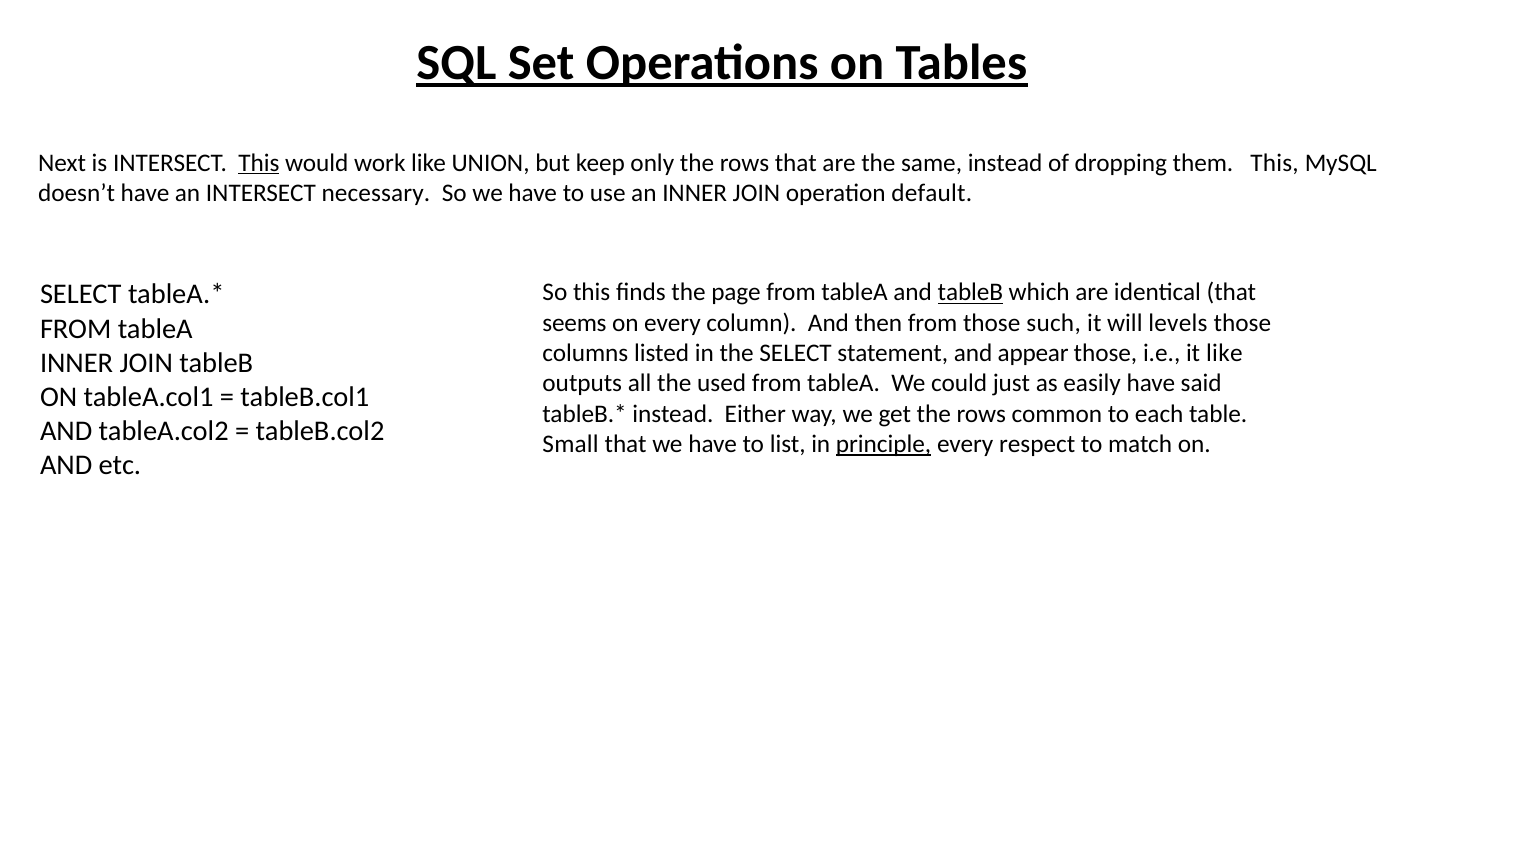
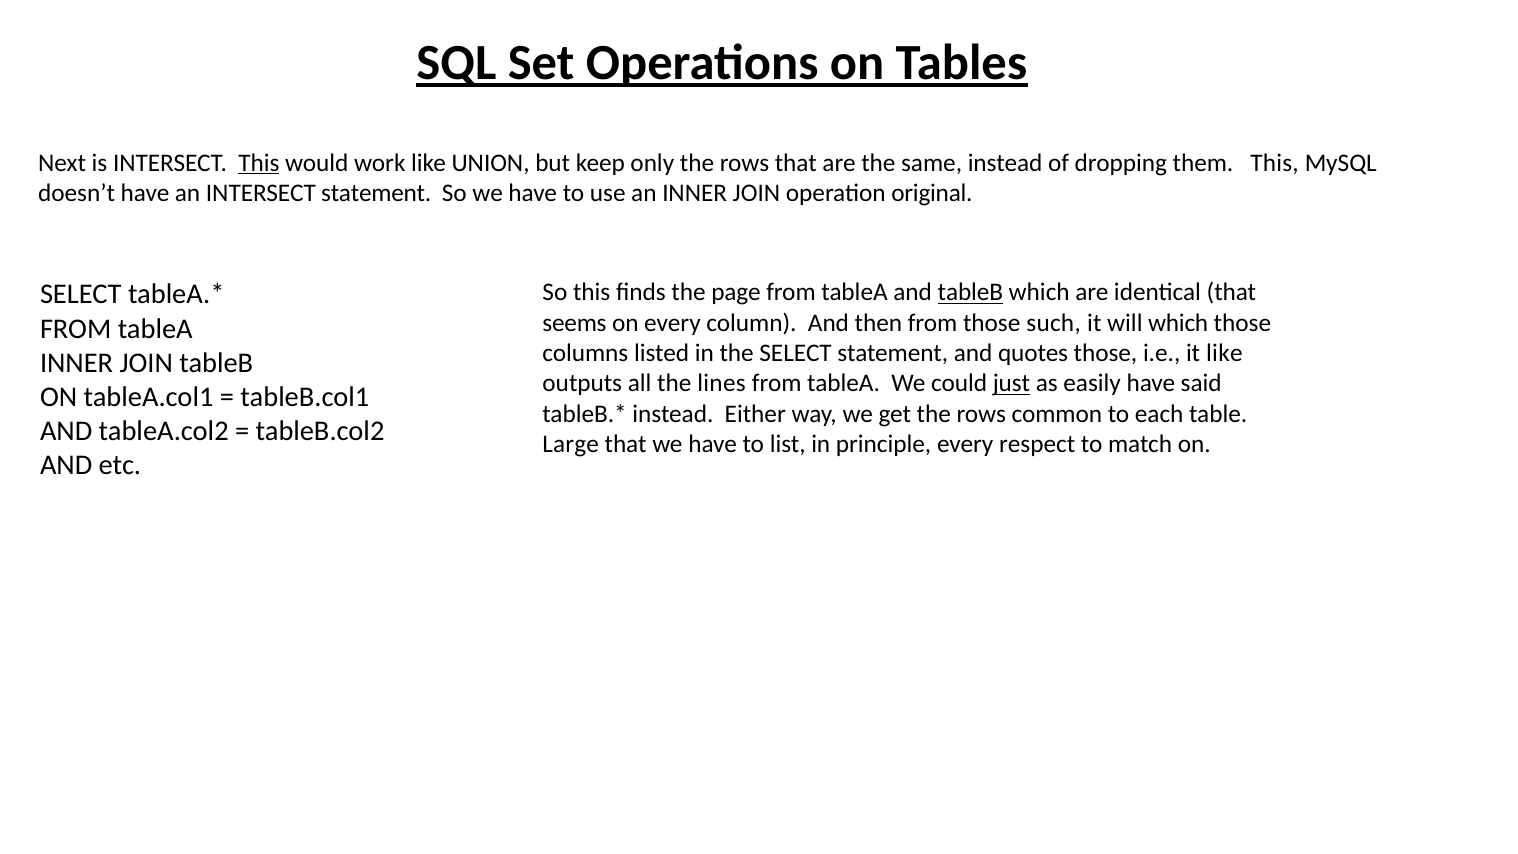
INTERSECT necessary: necessary -> statement
default: default -> original
will levels: levels -> which
appear: appear -> quotes
used: used -> lines
just underline: none -> present
Small: Small -> Large
principle underline: present -> none
